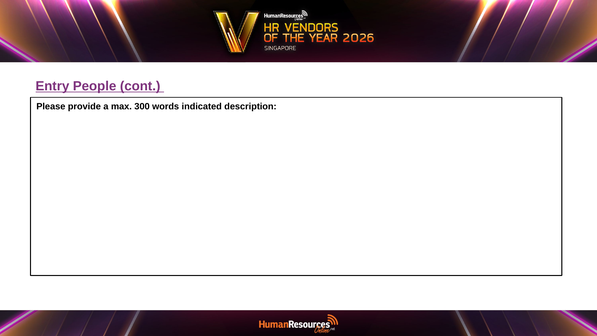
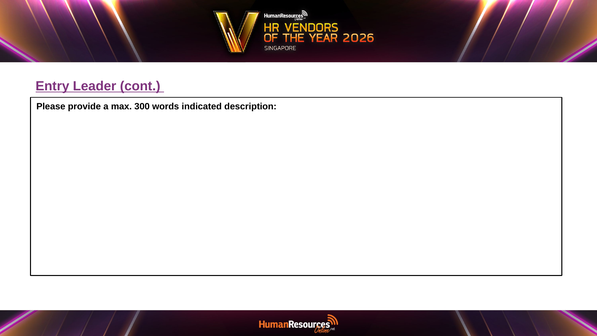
People: People -> Leader
